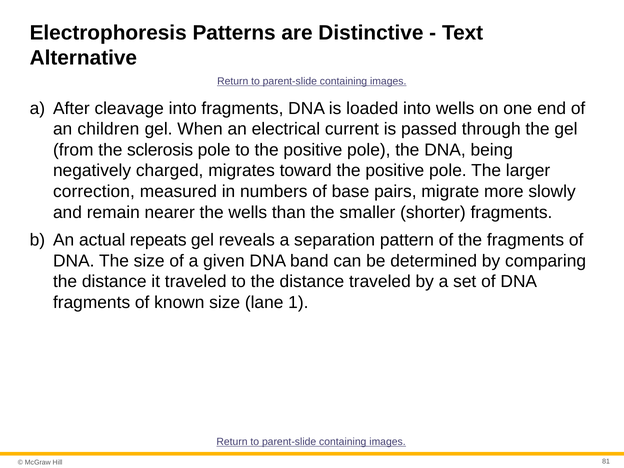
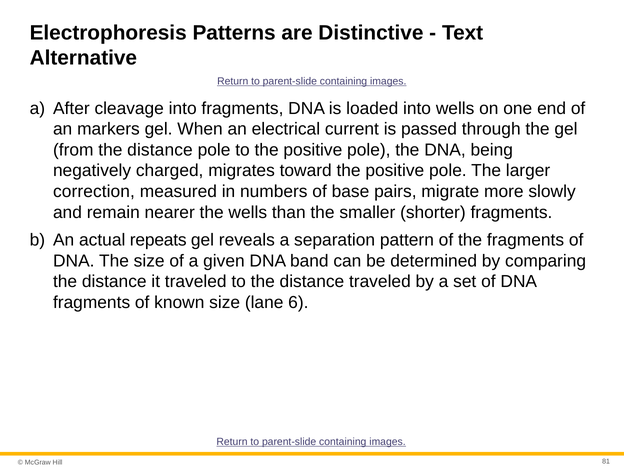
children: children -> markers
from the sclerosis: sclerosis -> distance
1: 1 -> 6
